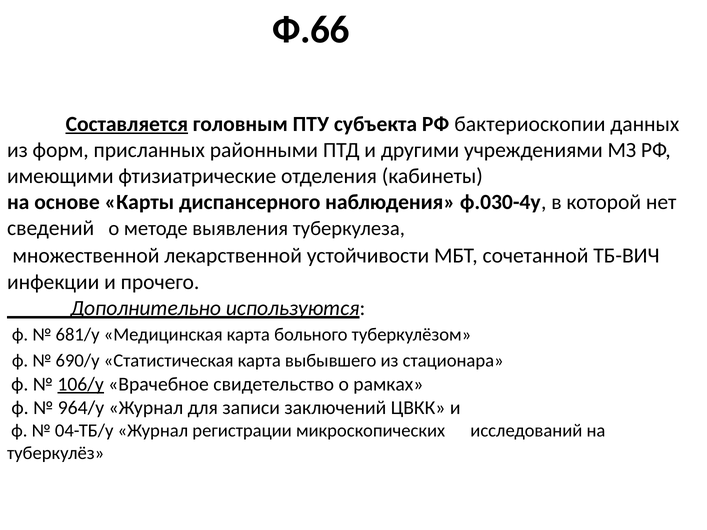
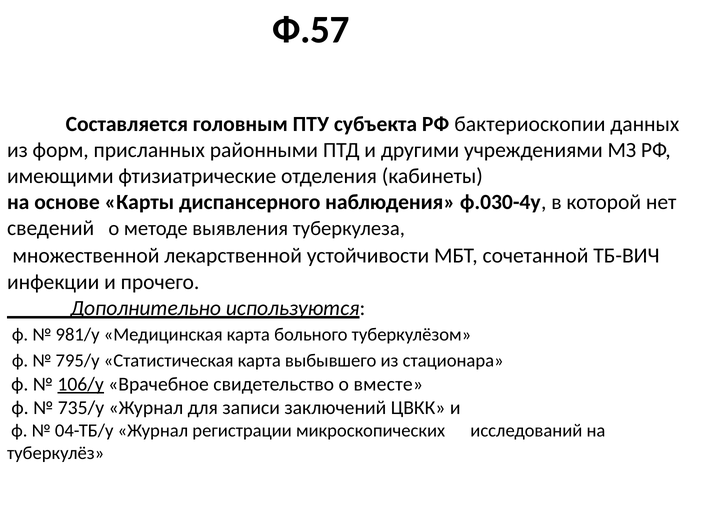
Ф.66: Ф.66 -> Ф.57
Составляется underline: present -> none
681/у: 681/у -> 981/у
690/у: 690/у -> 795/у
рамках: рамках -> вместе
964/у: 964/у -> 735/у
